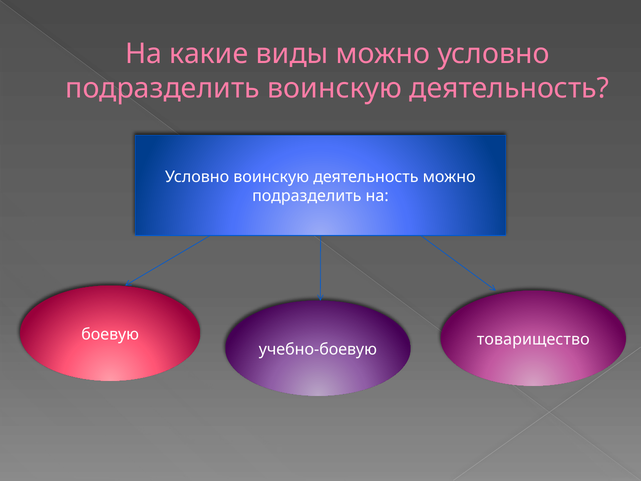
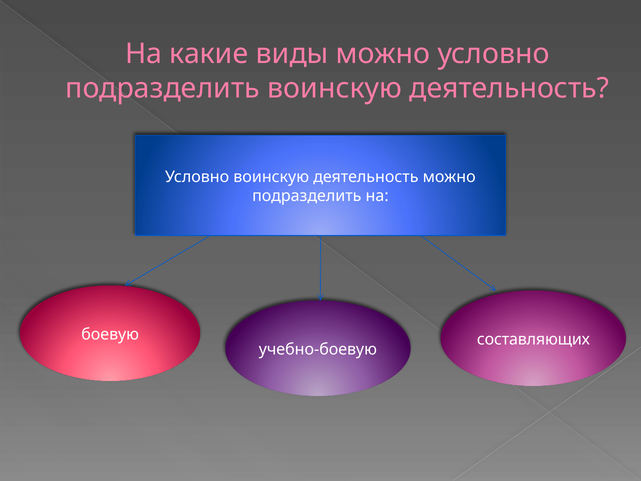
товарищество: товарищество -> составляющих
